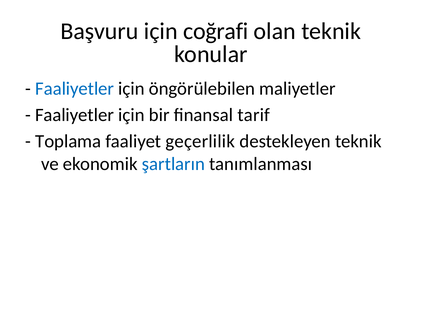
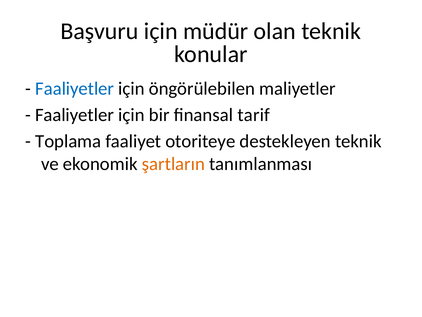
coğrafi: coğrafi -> müdür
geçerlilik: geçerlilik -> otoriteye
şartların colour: blue -> orange
